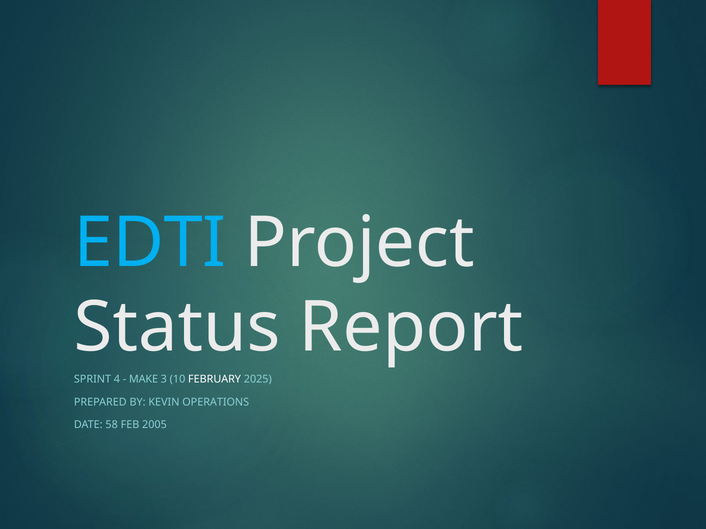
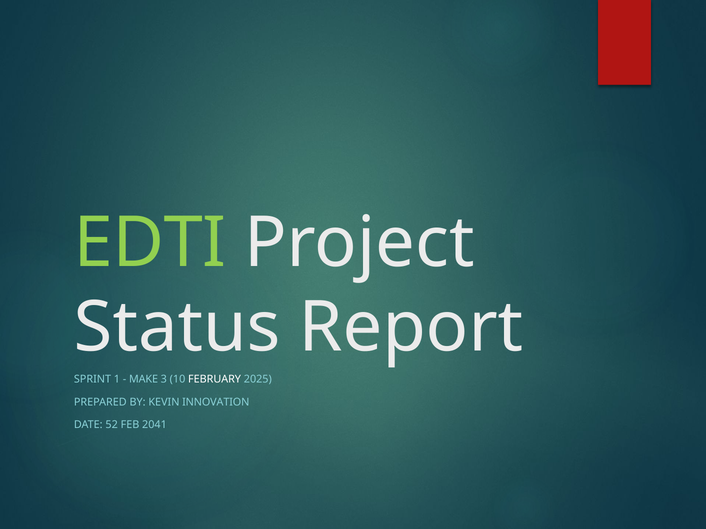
EDTI colour: light blue -> light green
4: 4 -> 1
OPERATIONS: OPERATIONS -> INNOVATION
58: 58 -> 52
2005: 2005 -> 2041
